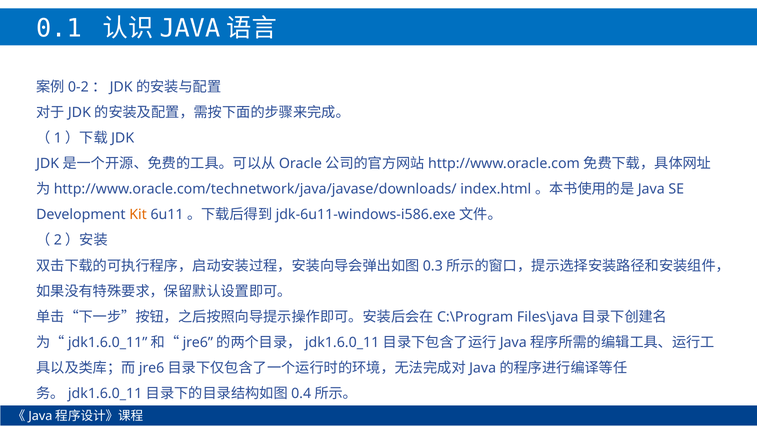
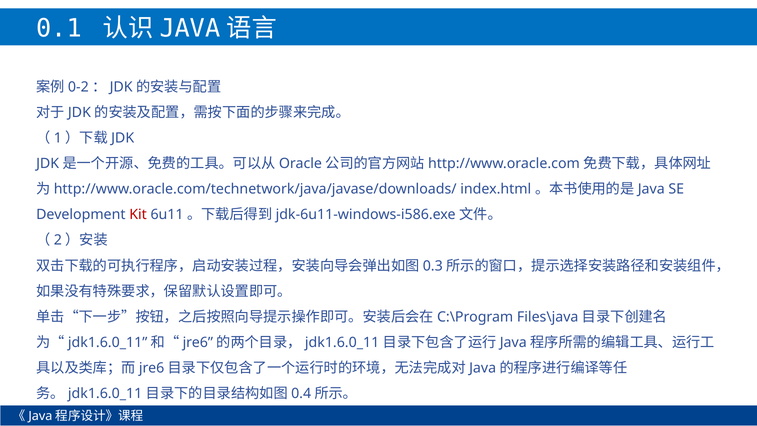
Kit colour: orange -> red
